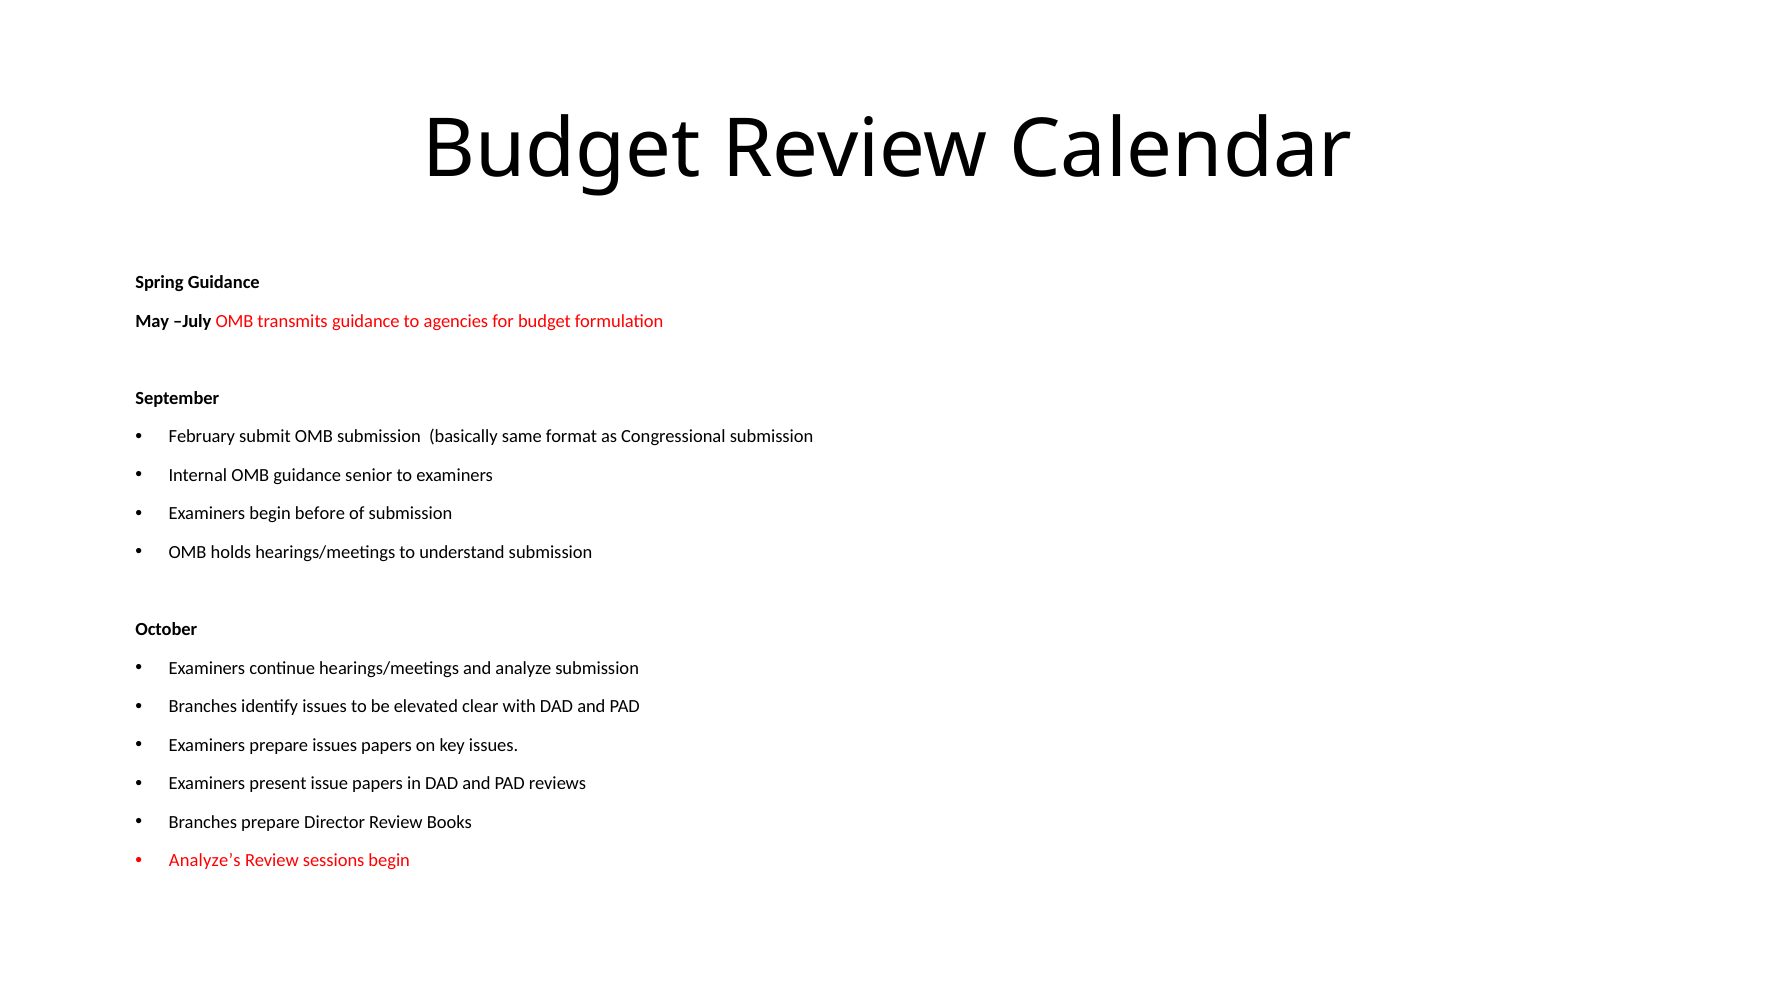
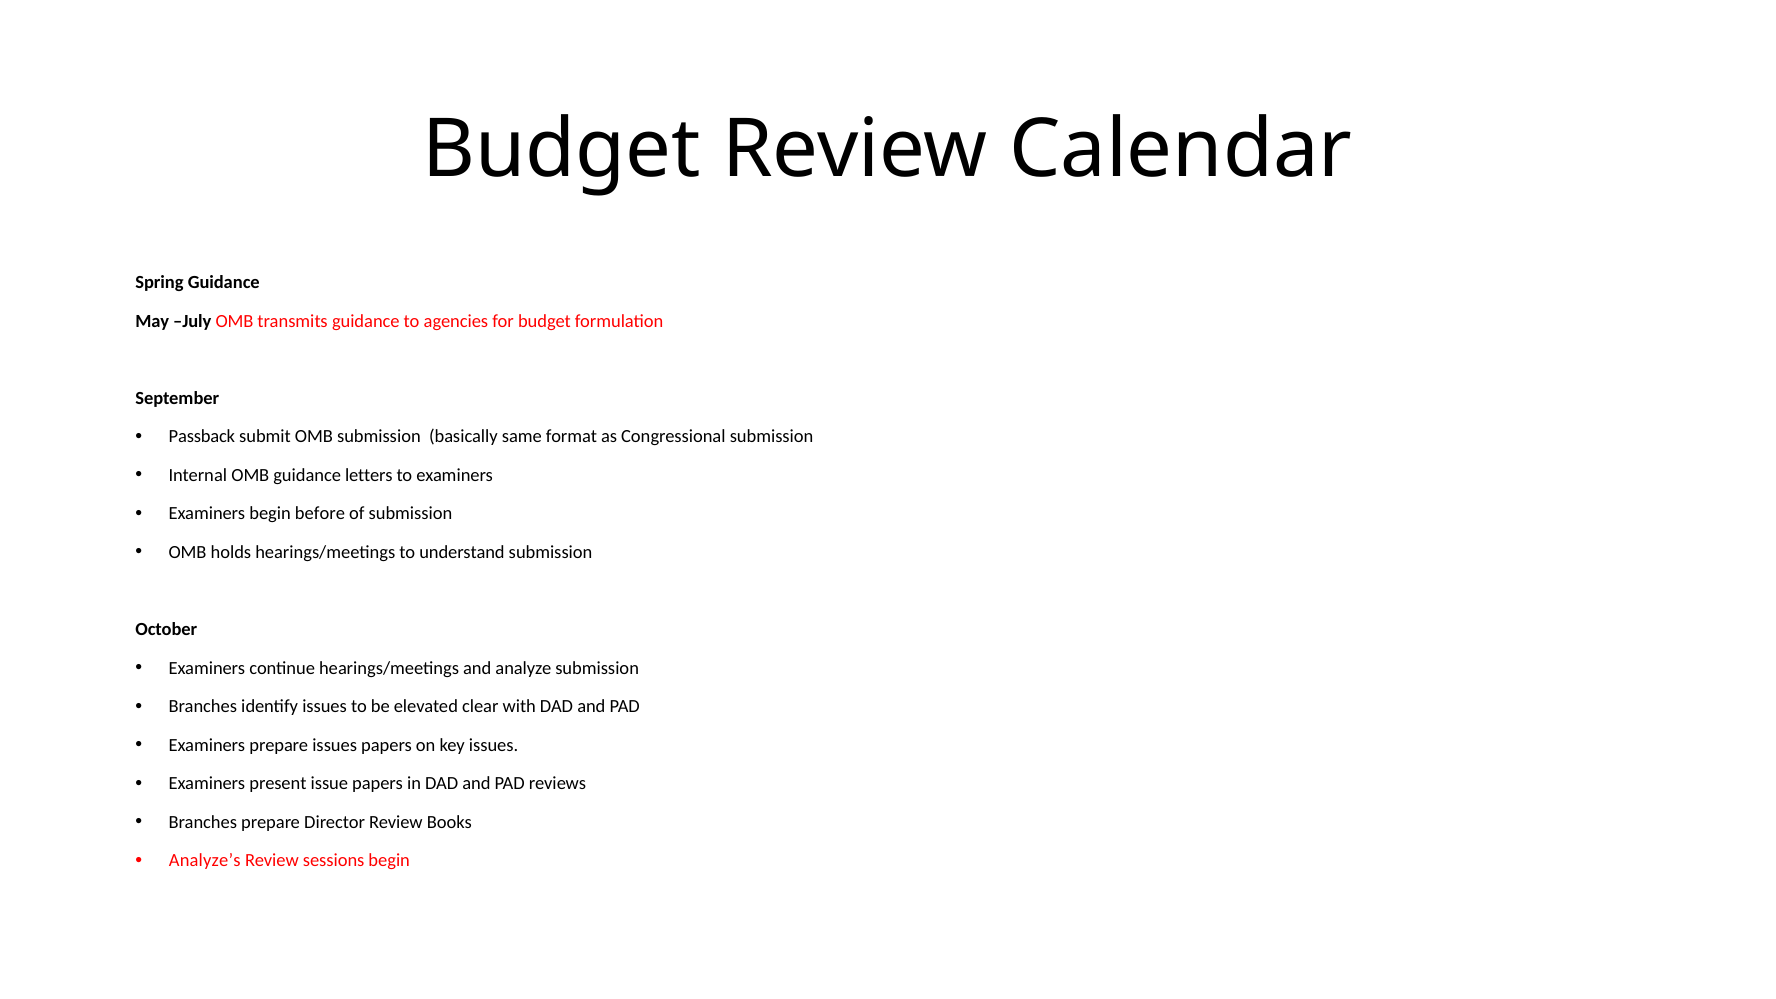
February: February -> Passback
senior: senior -> letters
